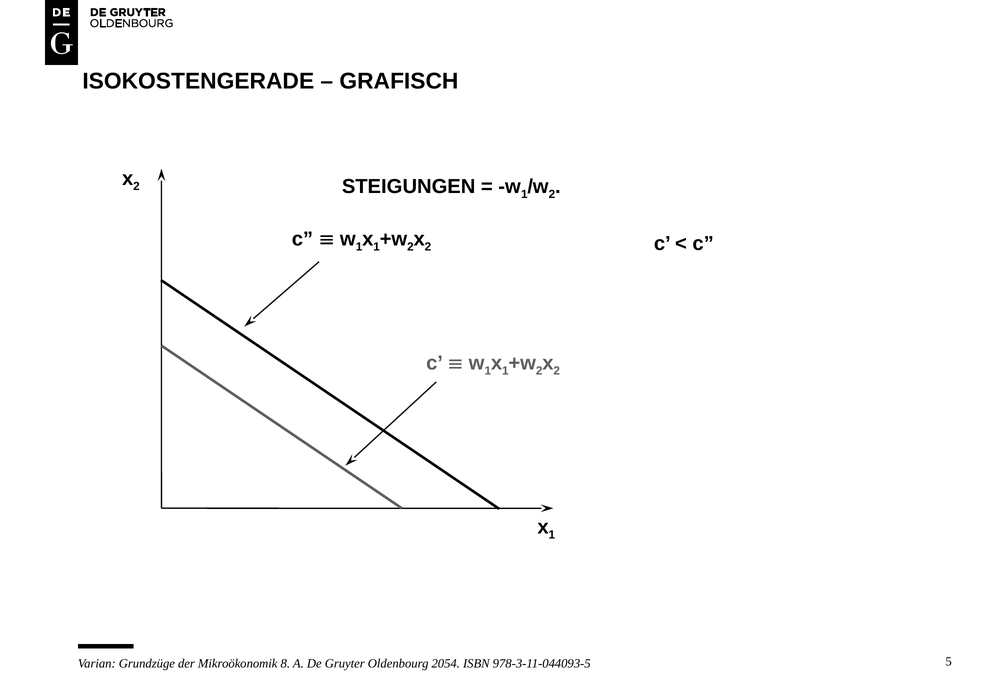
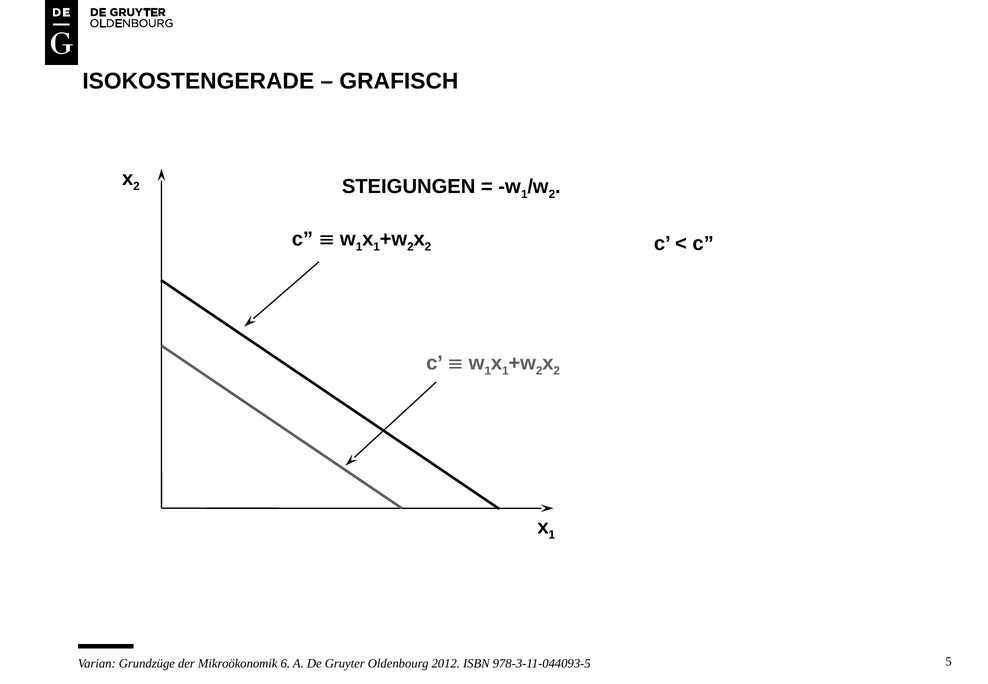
8: 8 -> 6
2054: 2054 -> 2012
